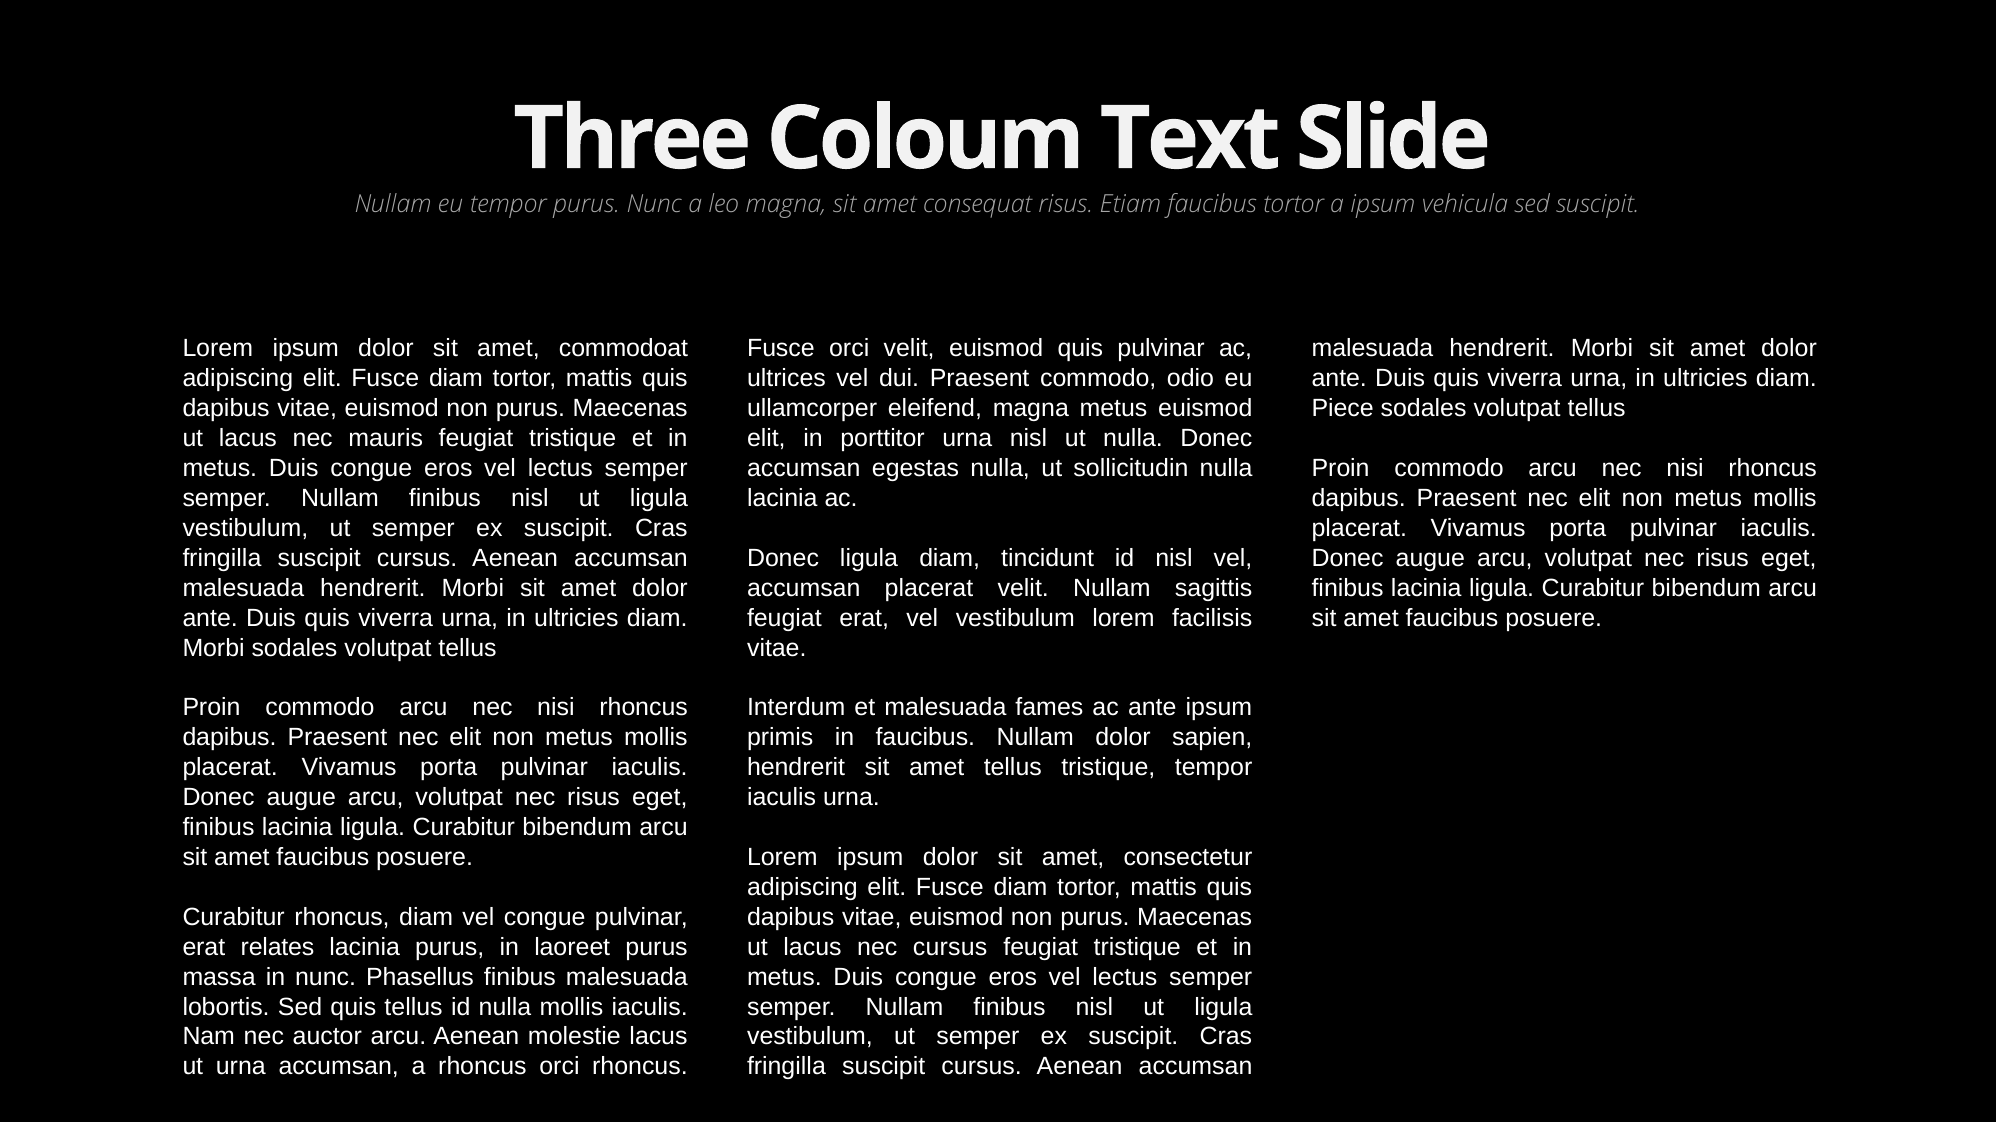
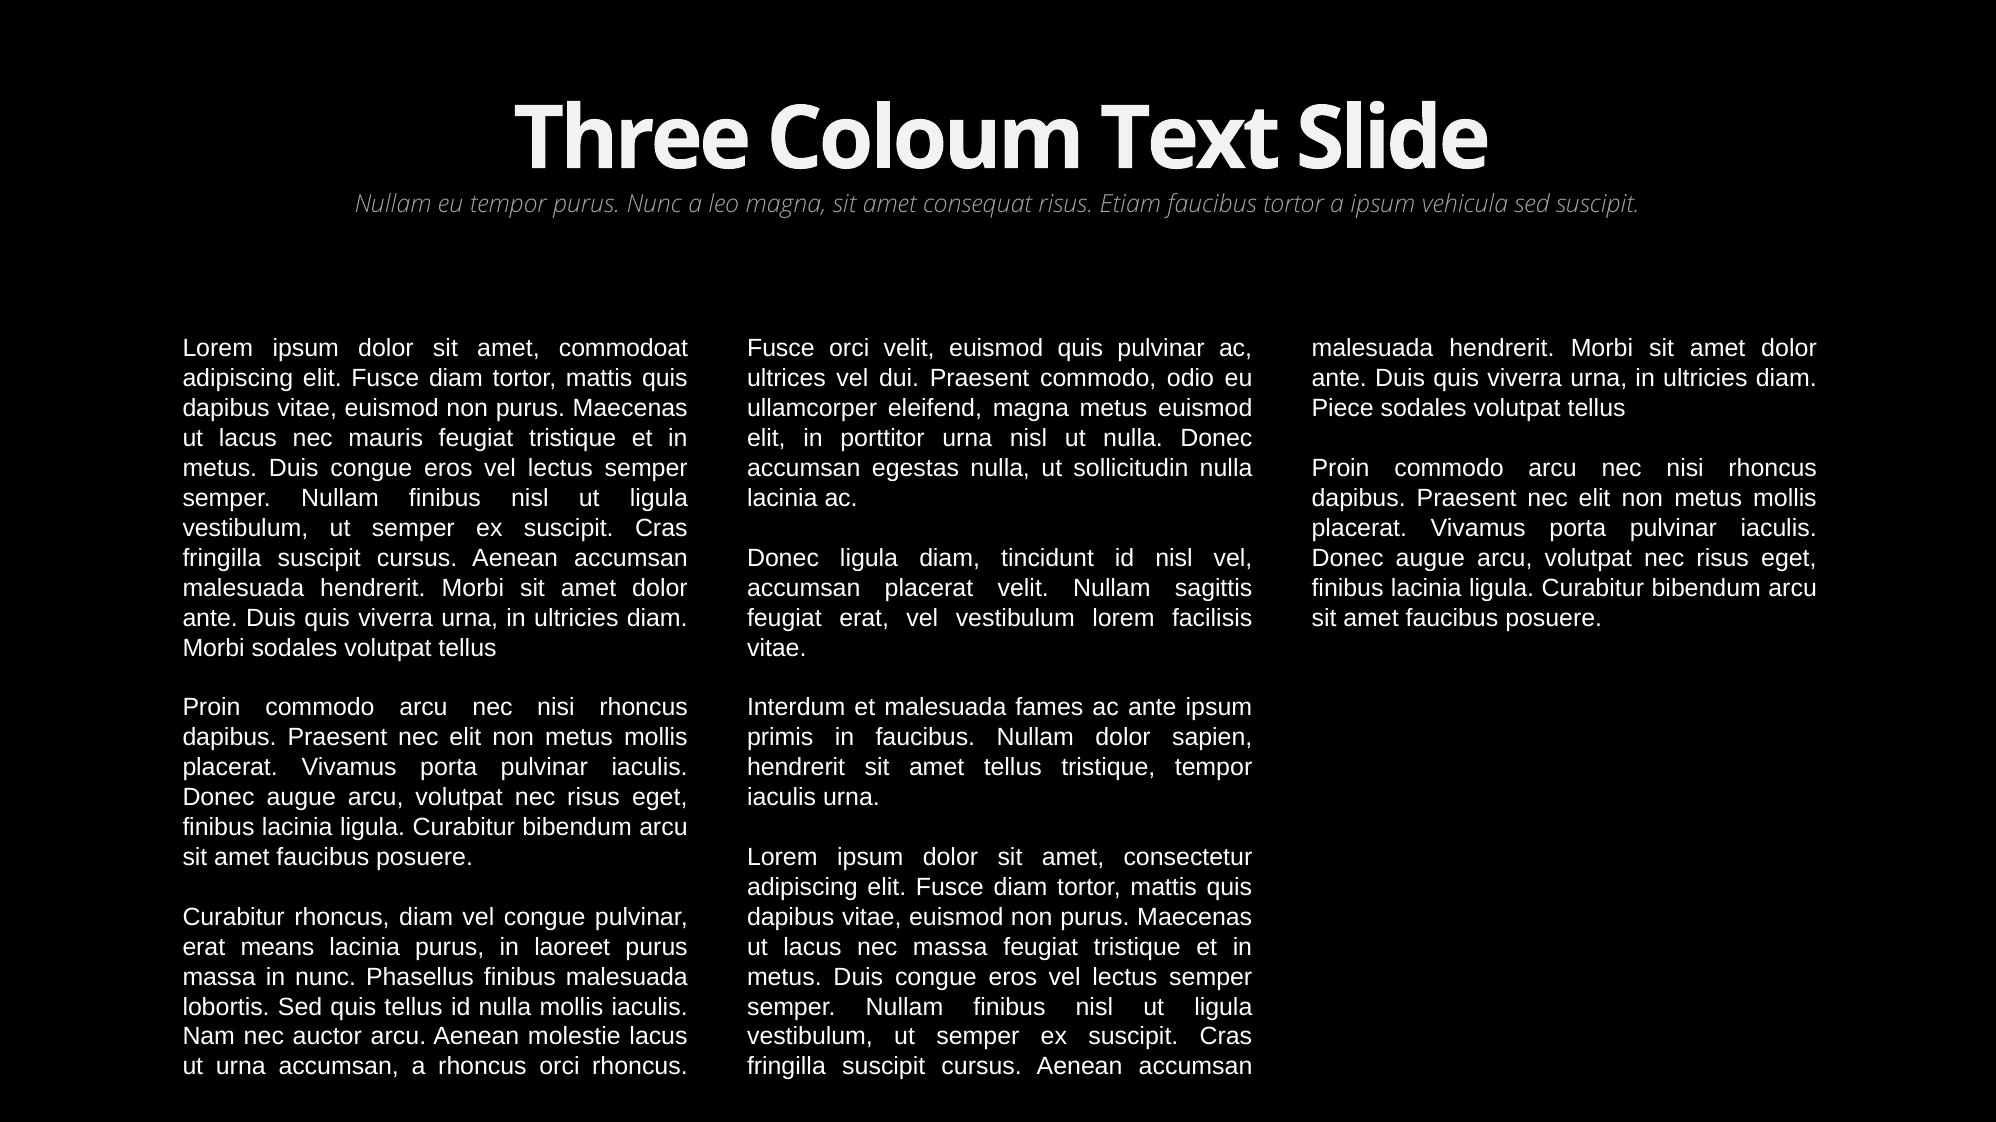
relates: relates -> means
nec cursus: cursus -> massa
